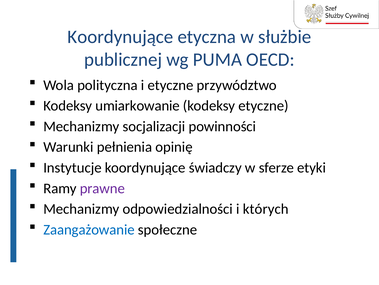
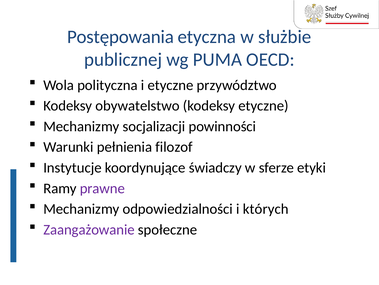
Koordynujące at (120, 37): Koordynujące -> Postępowania
umiarkowanie: umiarkowanie -> obywatelstwo
opinię: opinię -> filozof
Zaangażowanie colour: blue -> purple
